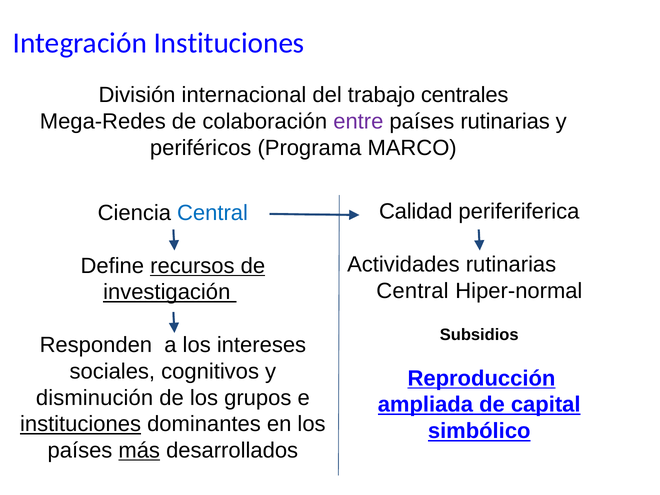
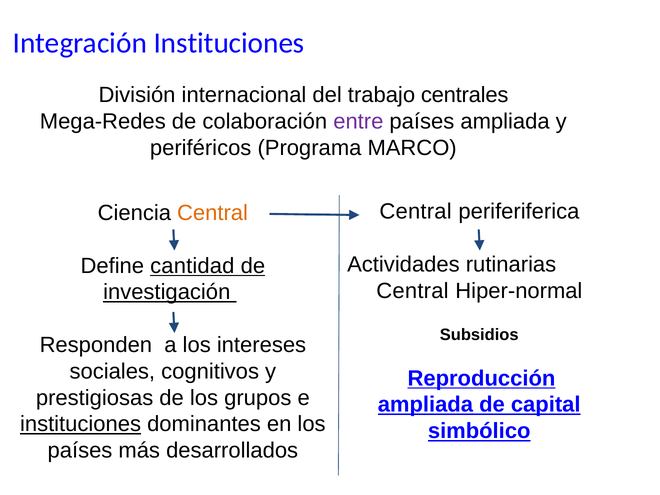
países rutinarias: rutinarias -> ampliada
Calidad at (416, 212): Calidad -> Central
Central at (213, 213) colour: blue -> orange
recursos: recursos -> cantidad
disminución: disminución -> prestigiosas
más underline: present -> none
